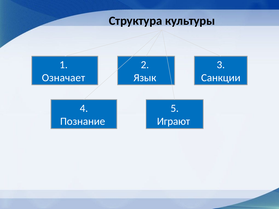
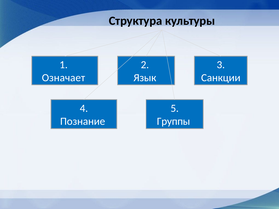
Играют: Играют -> Группы
